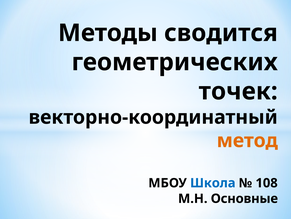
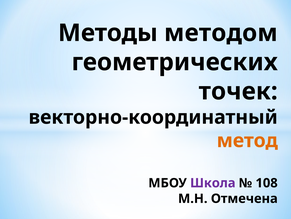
сводится: сводится -> методом
Школа colour: blue -> purple
Основные: Основные -> Отмечена
